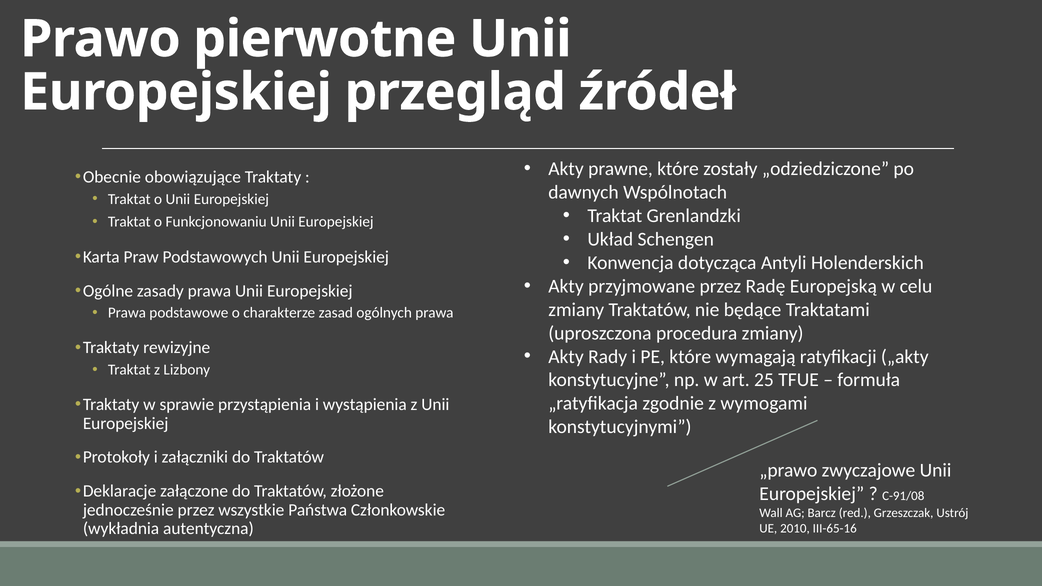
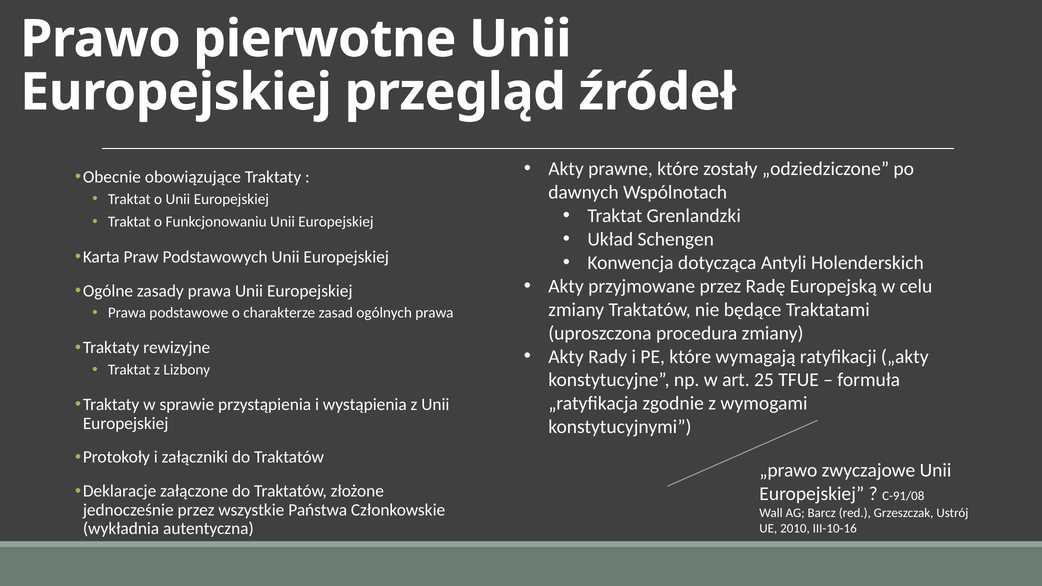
III-65-16: III-65-16 -> III-10-16
